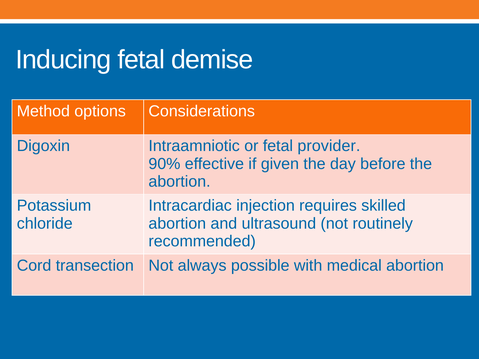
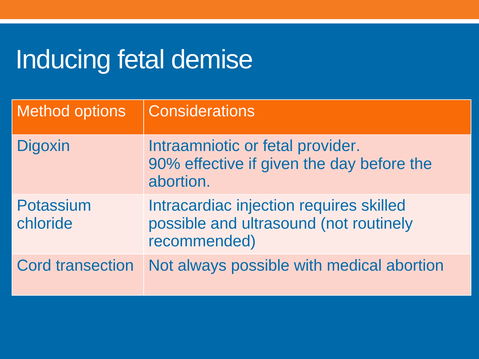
abortion at (177, 224): abortion -> possible
